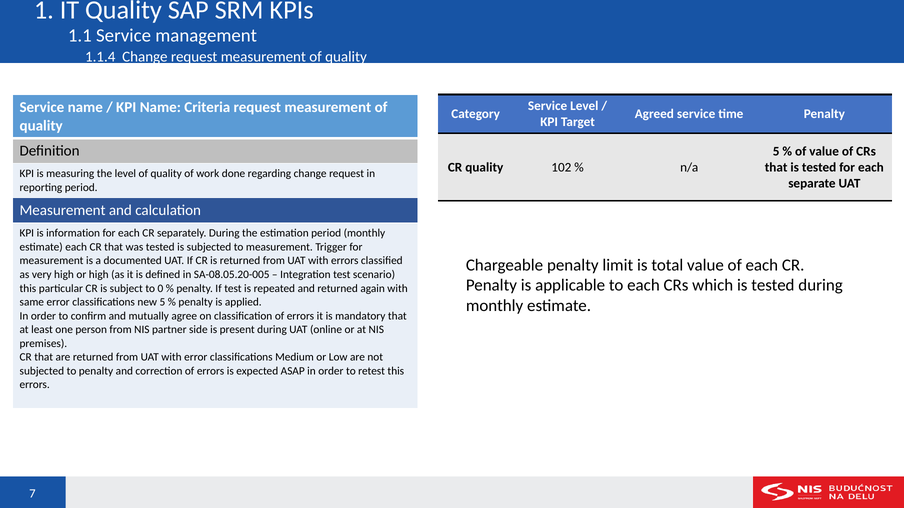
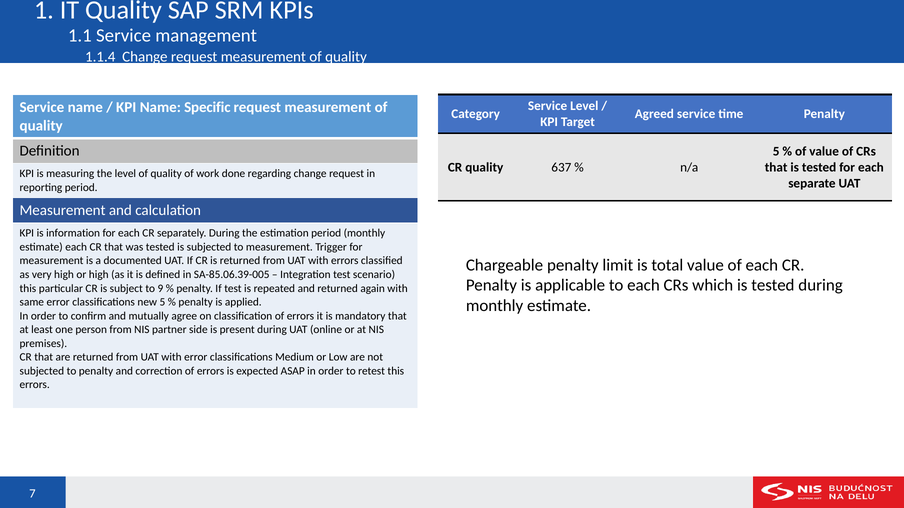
Criteria: Criteria -> Specific
102: 102 -> 637
SA-08.05.20-005: SA-08.05.20-005 -> SA-85.06.39-005
0: 0 -> 9
